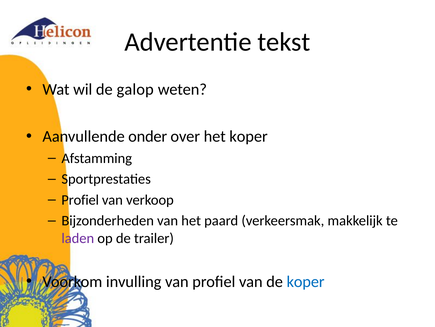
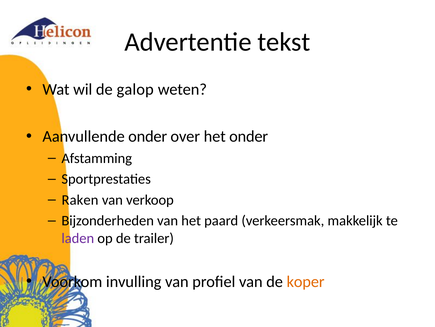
het koper: koper -> onder
Profiel at (80, 200): Profiel -> Raken
koper at (306, 281) colour: blue -> orange
